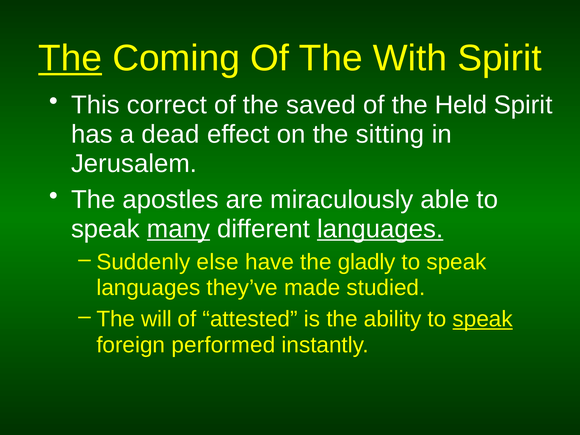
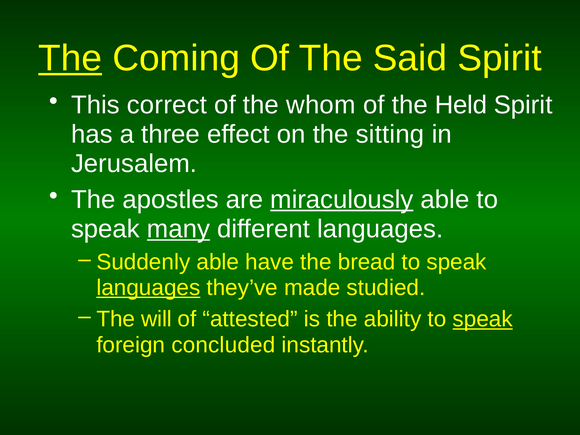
With: With -> Said
saved: saved -> whom
dead: dead -> three
miraculously underline: none -> present
languages at (380, 229) underline: present -> none
Suddenly else: else -> able
gladly: gladly -> bread
languages at (148, 288) underline: none -> present
performed: performed -> concluded
